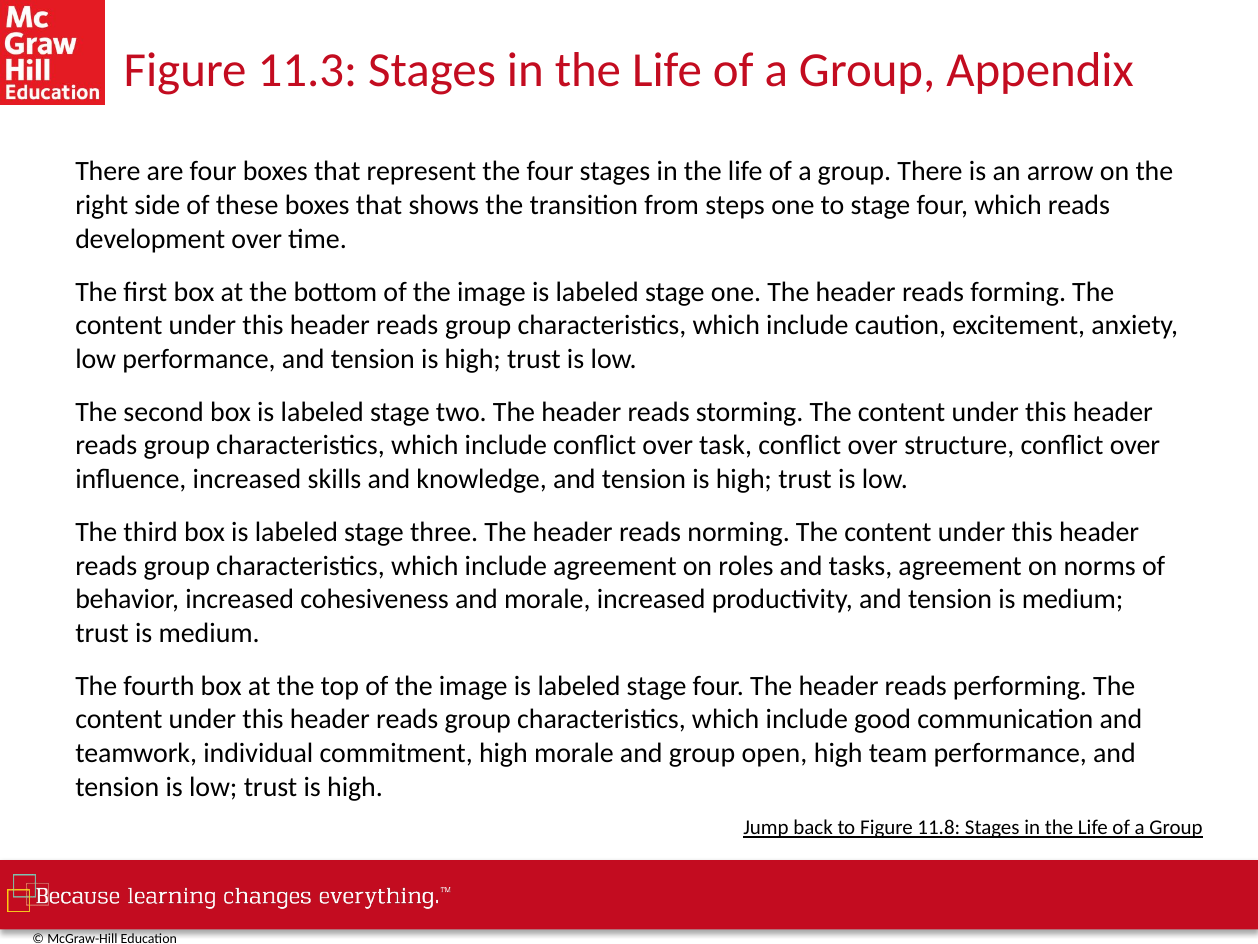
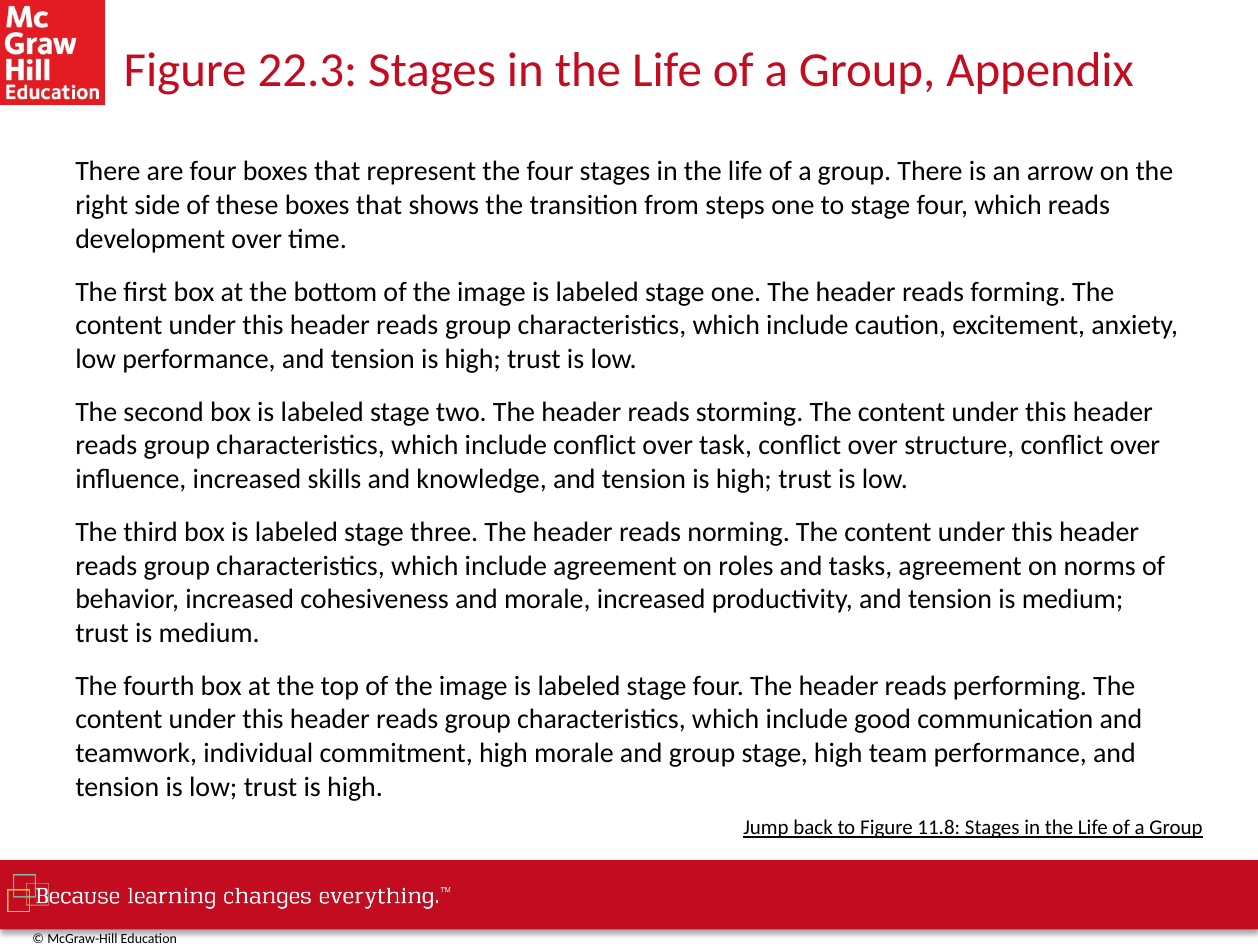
11.3: 11.3 -> 22.3
group open: open -> stage
